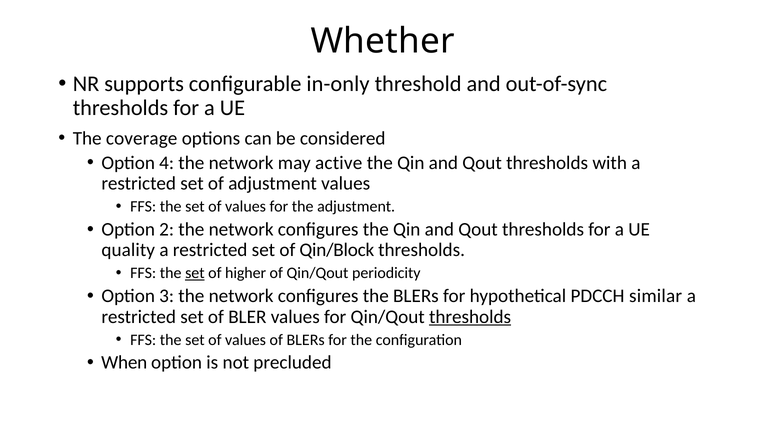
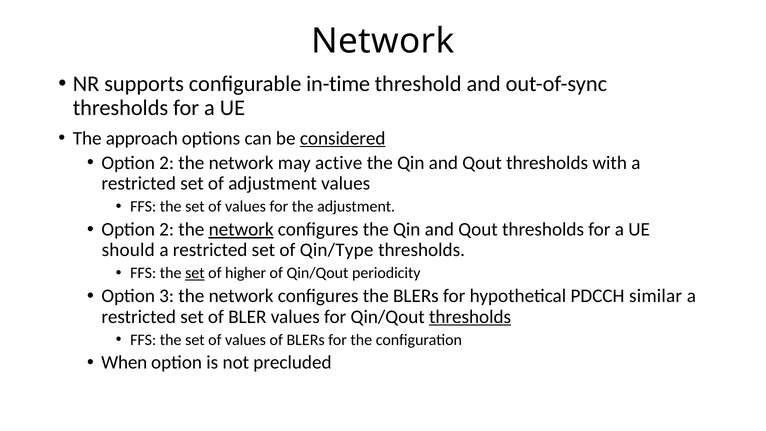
Whether at (383, 41): Whether -> Network
in-only: in-only -> in-time
coverage: coverage -> approach
considered underline: none -> present
4 at (167, 163): 4 -> 2
network at (241, 229) underline: none -> present
quality: quality -> should
Qin/Block: Qin/Block -> Qin/Type
